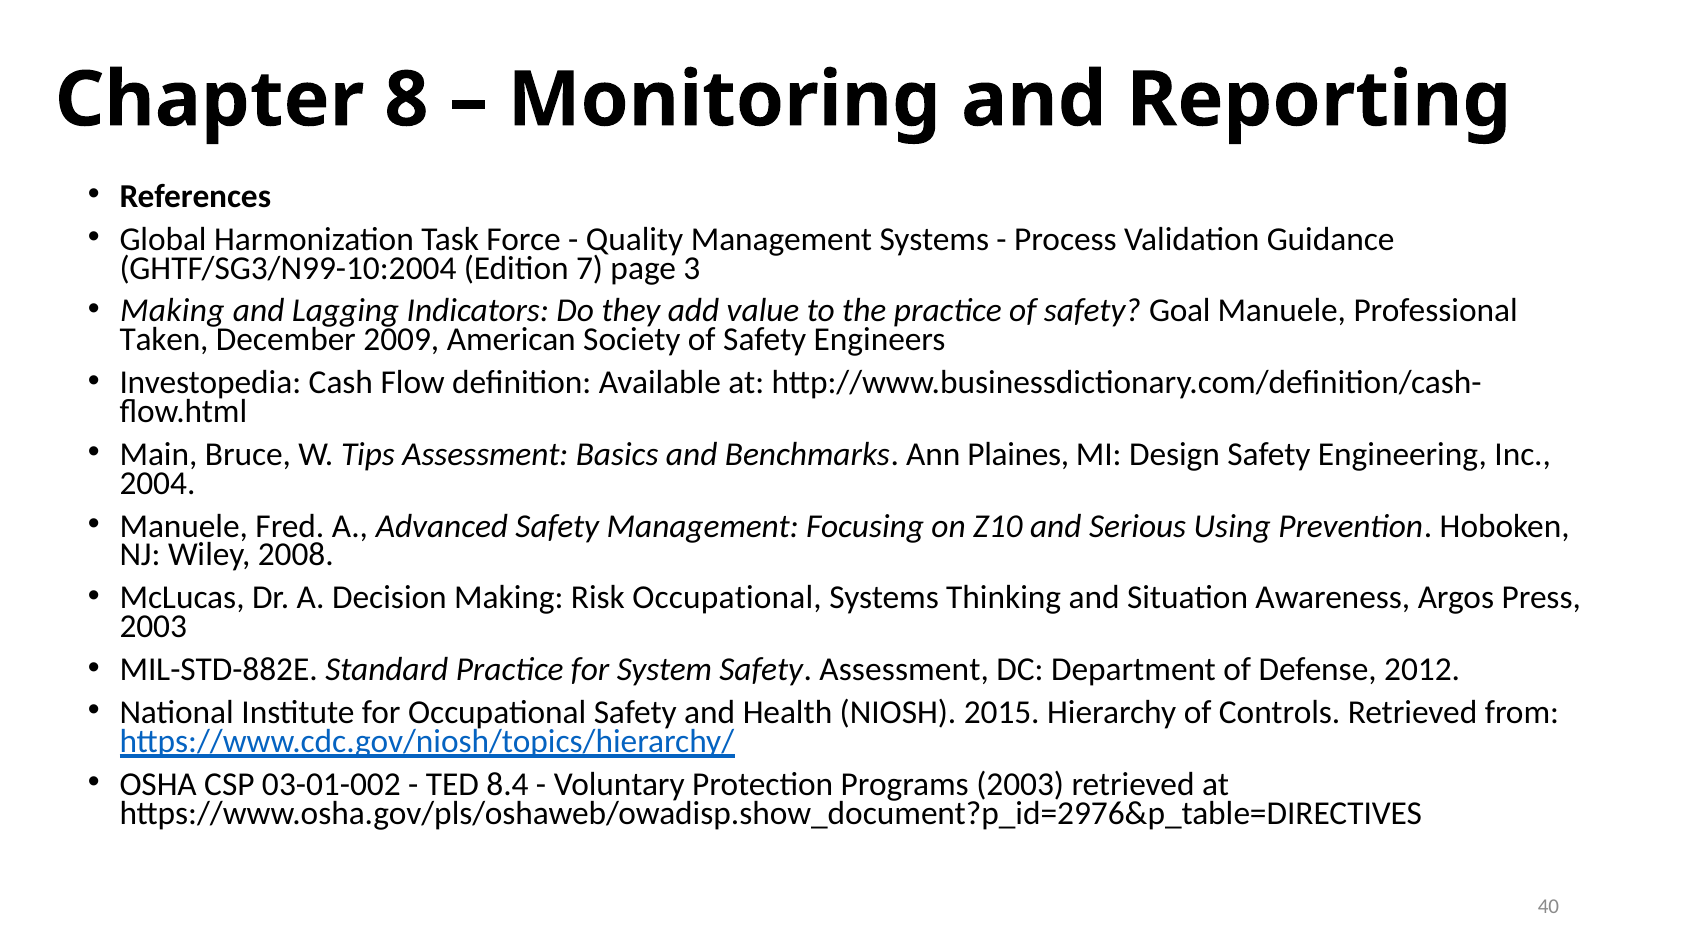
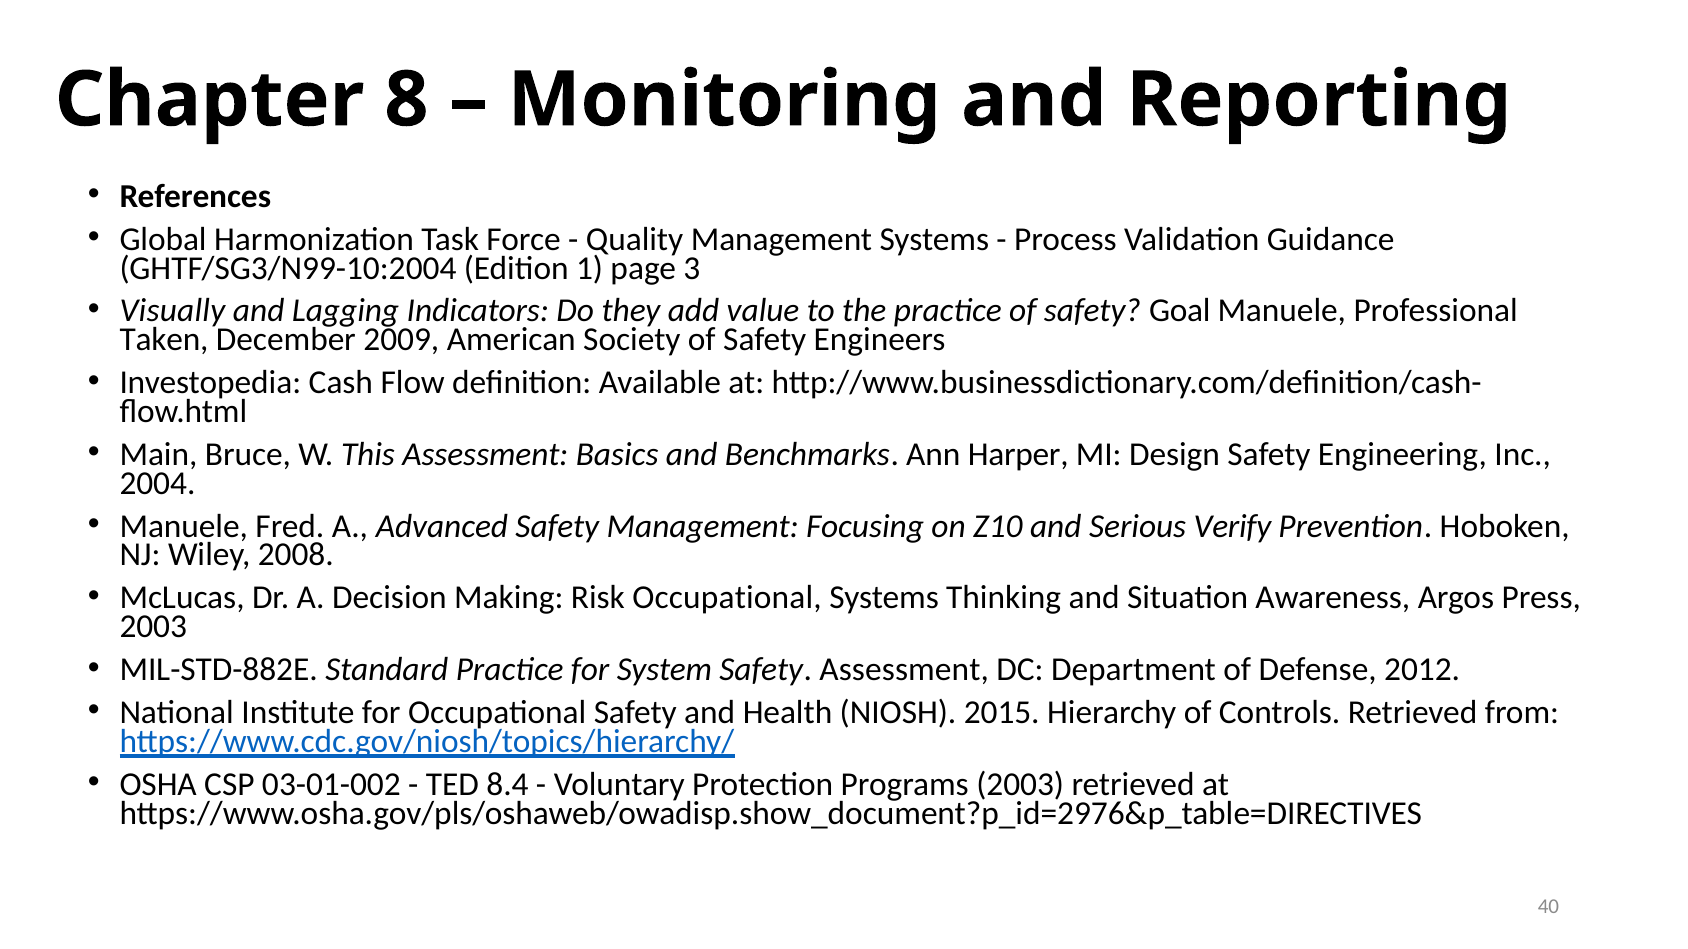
7: 7 -> 1
Making at (172, 311): Making -> Visually
Tips: Tips -> This
Plaines: Plaines -> Harper
Using: Using -> Verify
